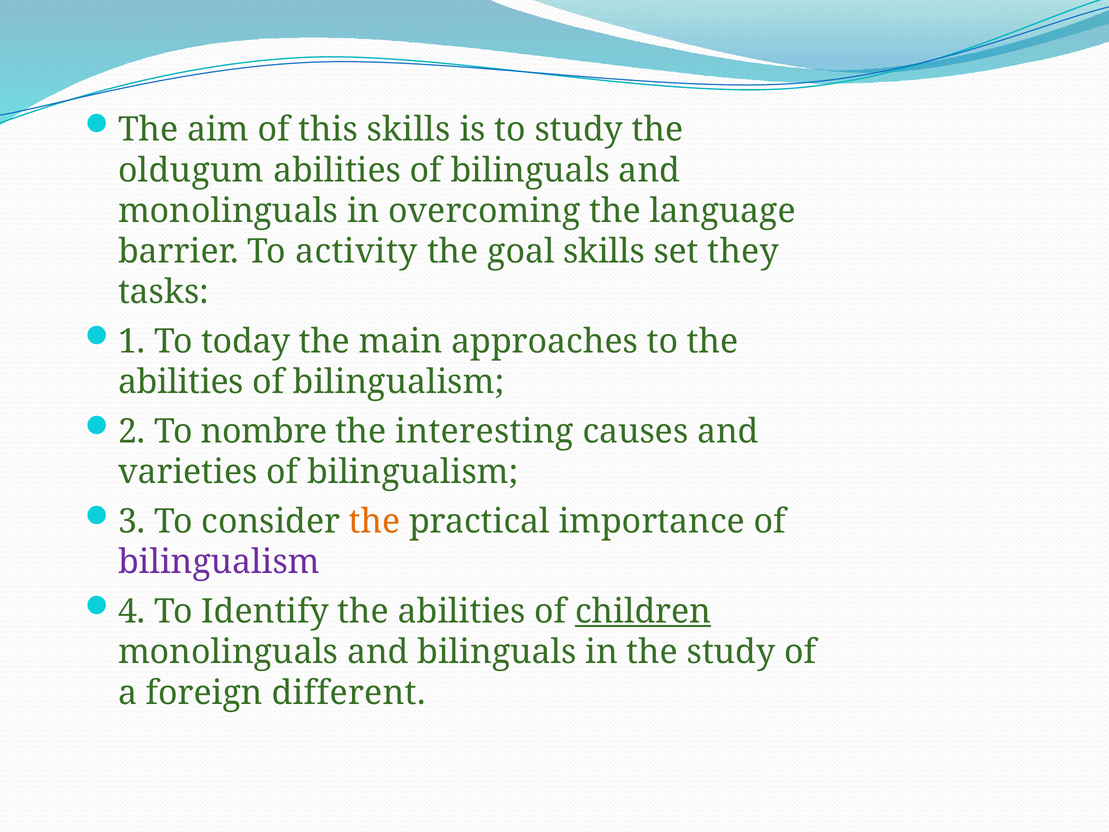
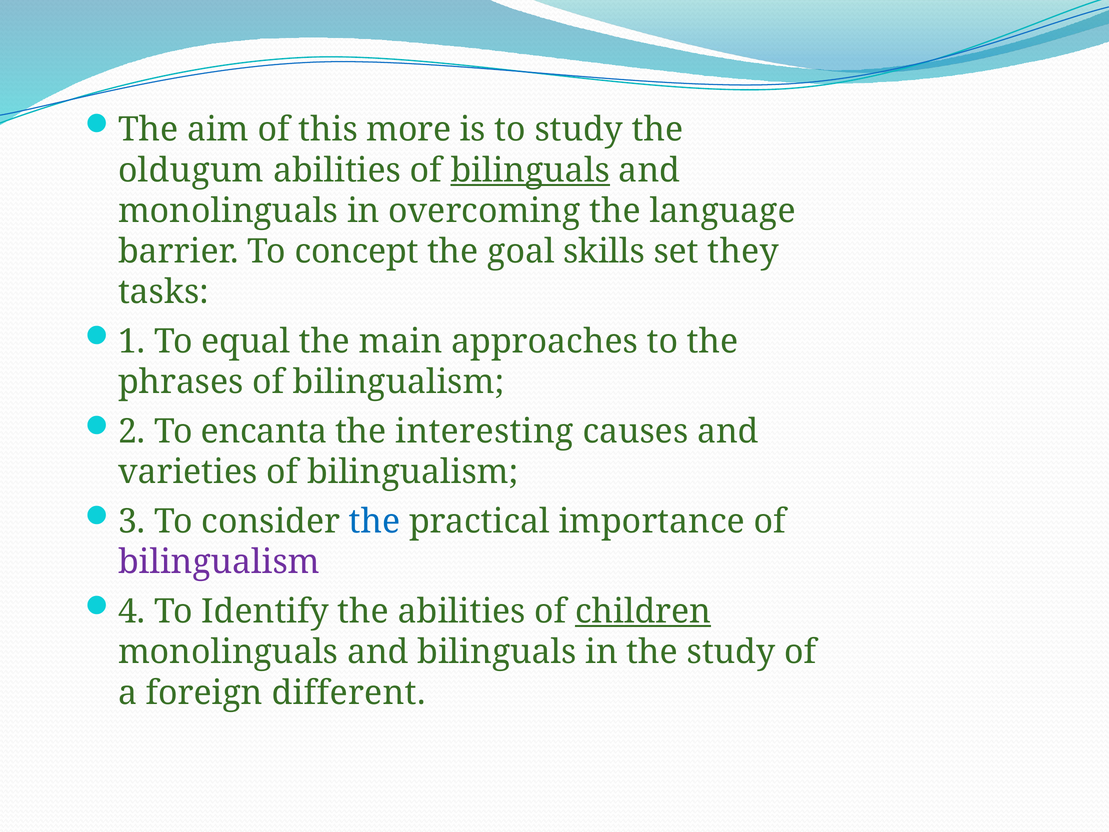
this skills: skills -> more
bilinguals at (530, 170) underline: none -> present
activity: activity -> concept
today: today -> equal
abilities at (181, 382): abilities -> phrases
nombre: nombre -> encanta
the at (375, 521) colour: orange -> blue
